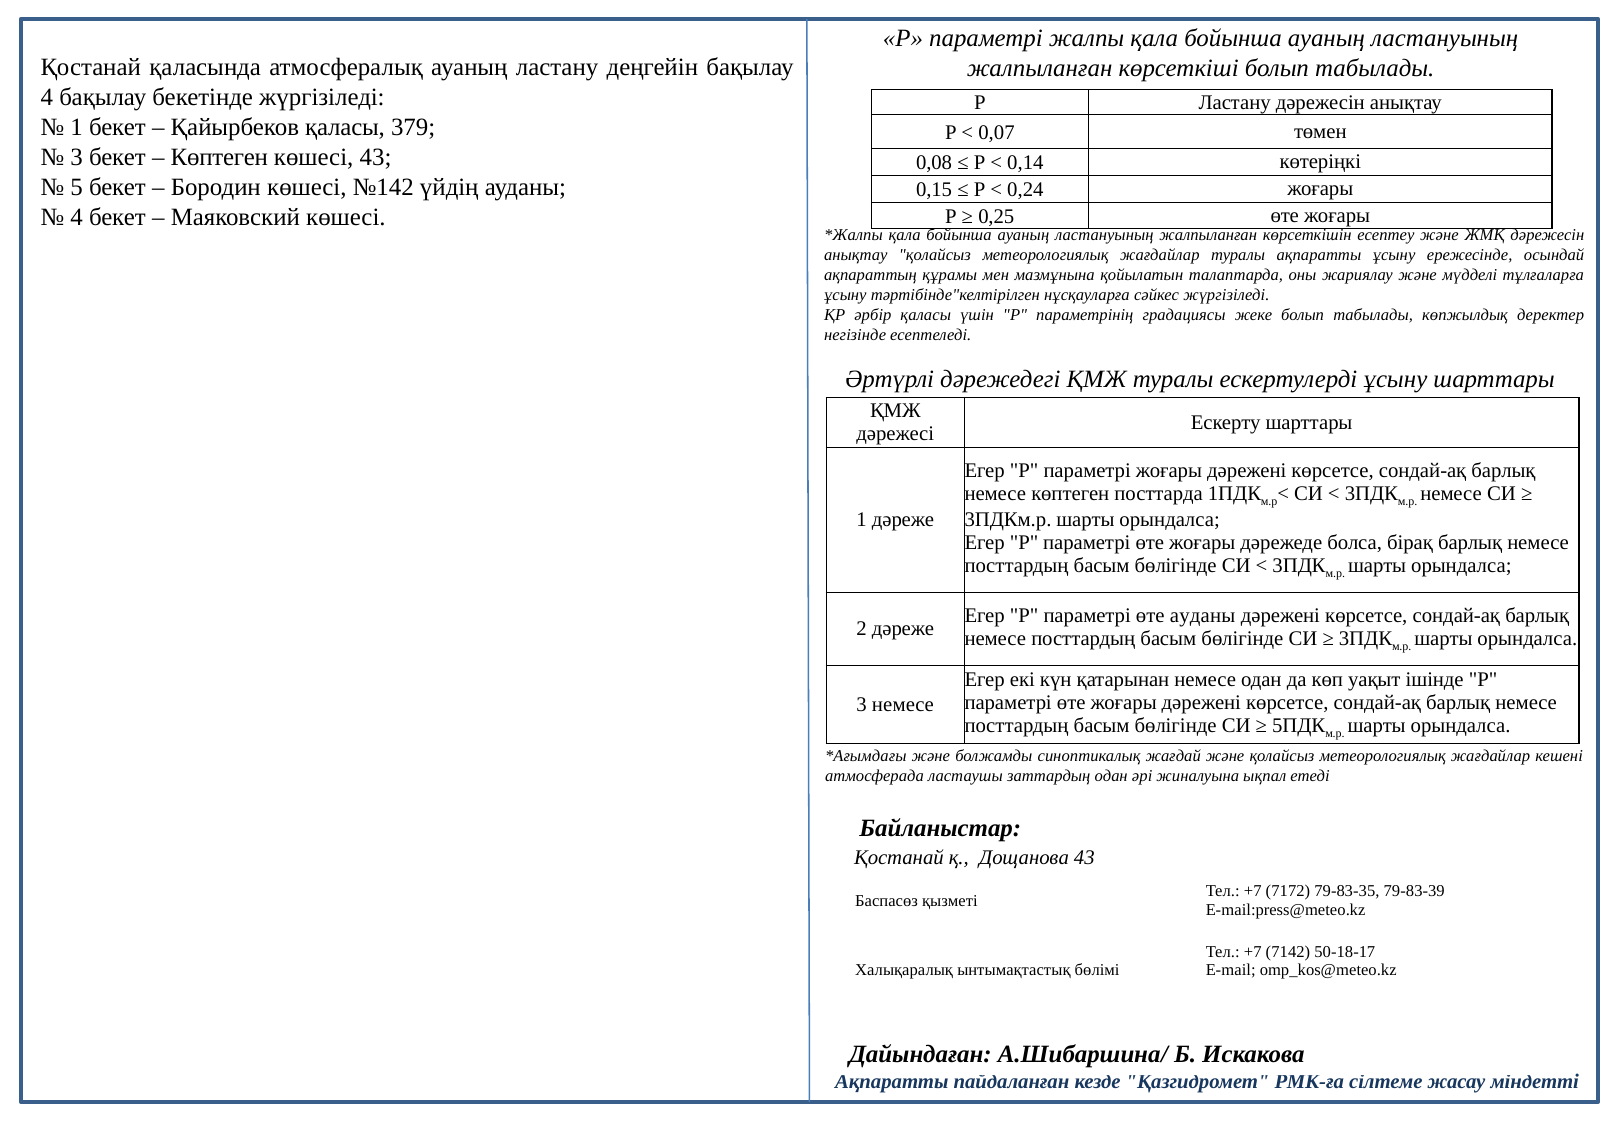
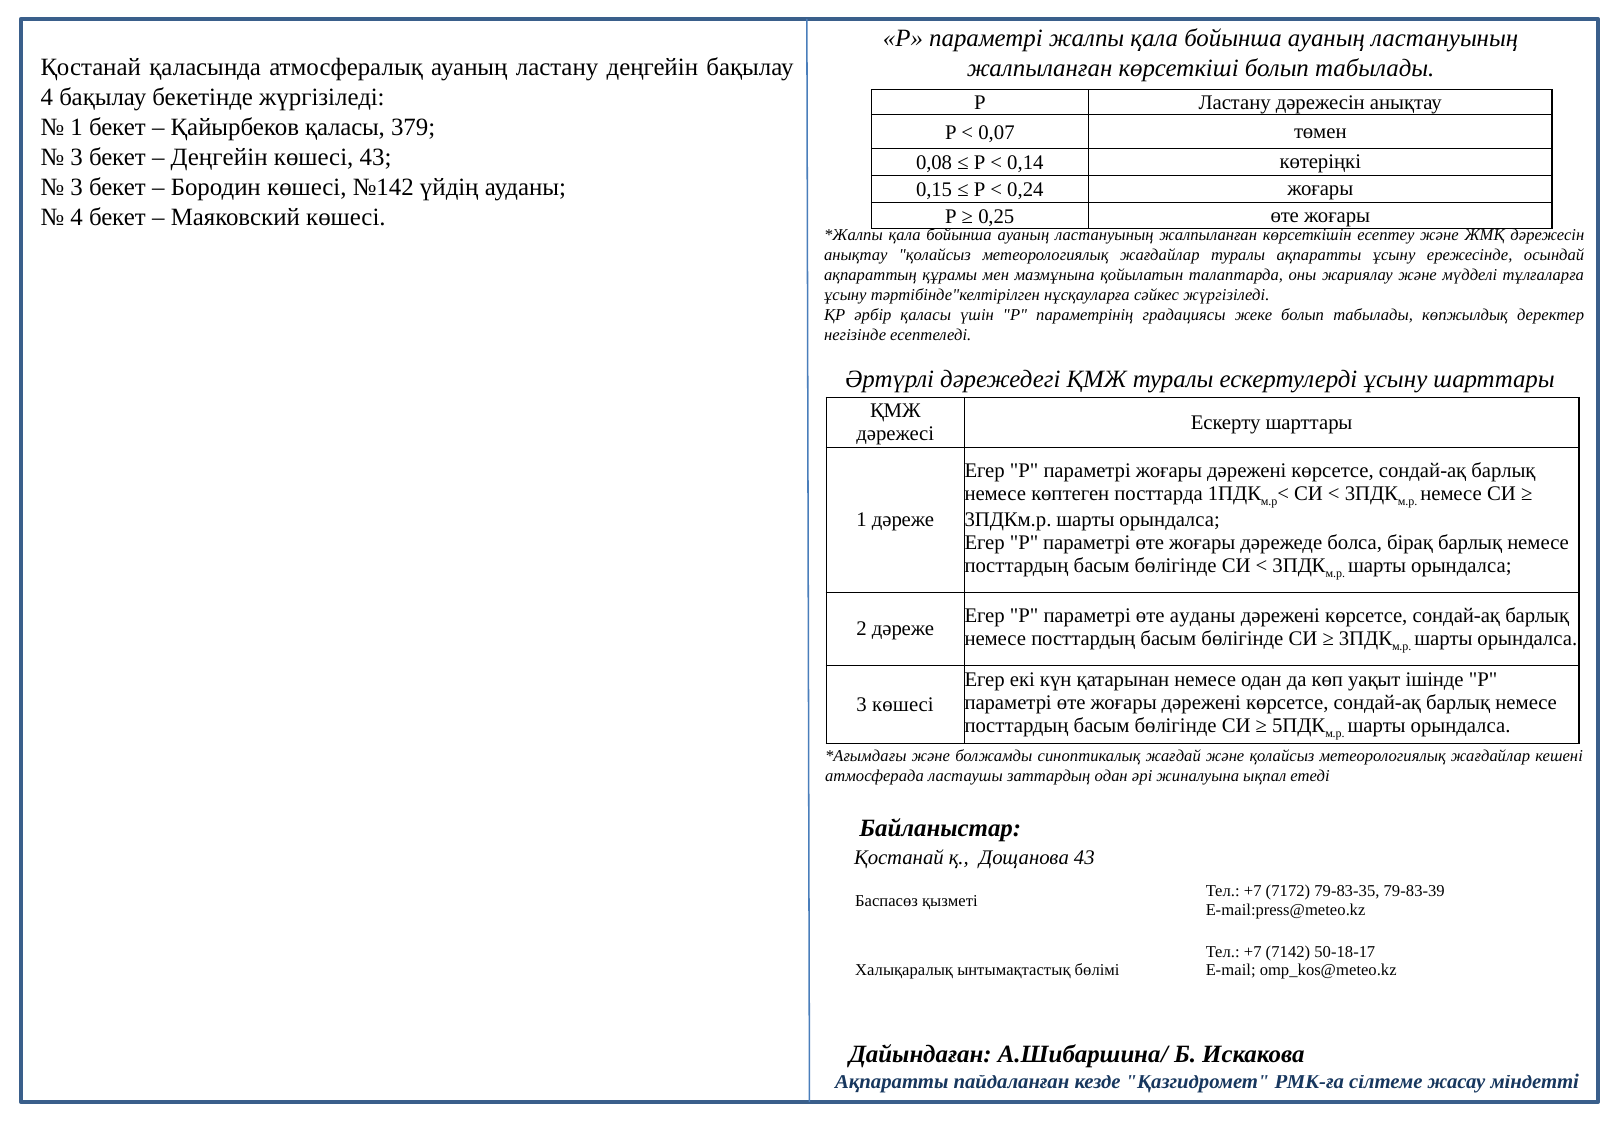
Көптеген at (219, 157): Көптеген -> Деңгейін
5 at (77, 187): 5 -> 3
3 немесе: немесе -> көшесі
